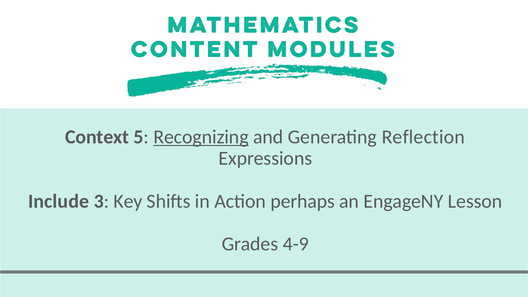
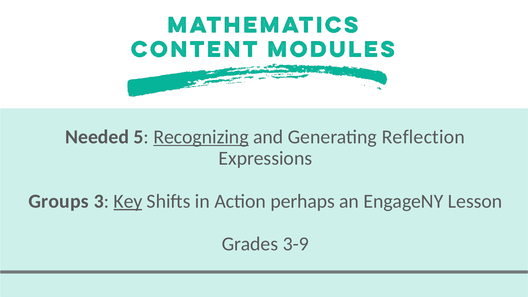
Context: Context -> Needed
Include: Include -> Groups
Key underline: none -> present
4-9: 4-9 -> 3-9
